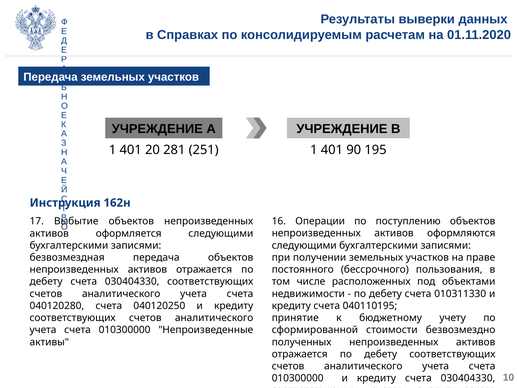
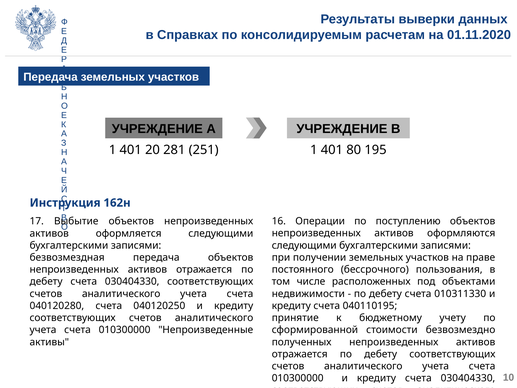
90: 90 -> 80
